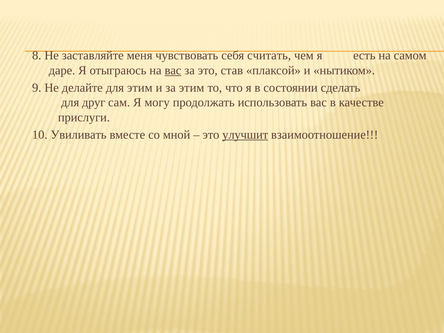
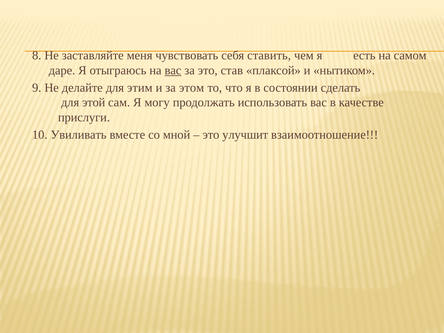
считать: считать -> ставить
за этим: этим -> этом
друг: друг -> этой
улучшит underline: present -> none
